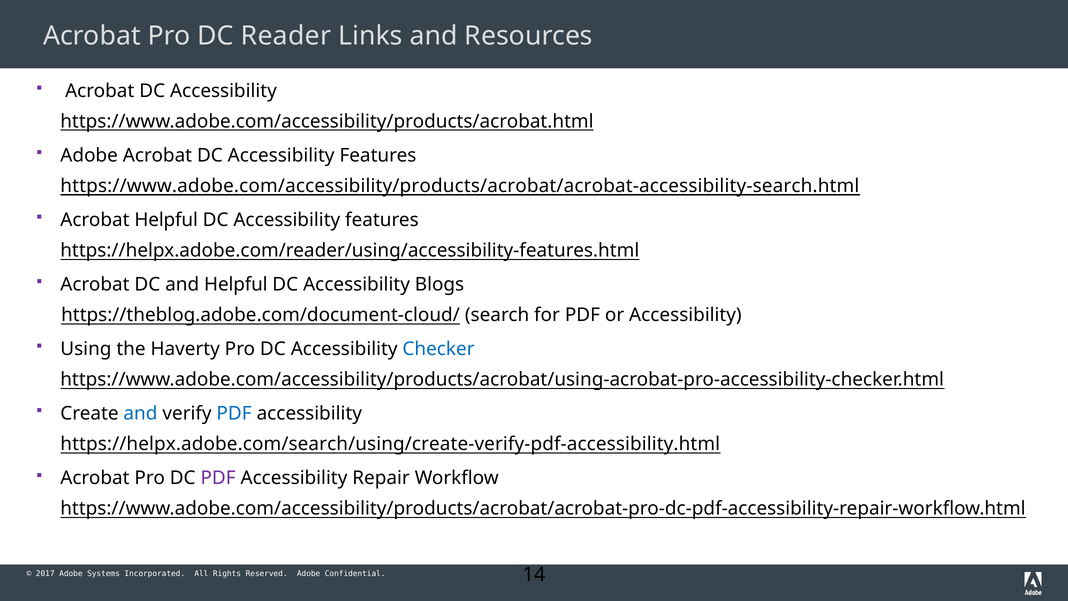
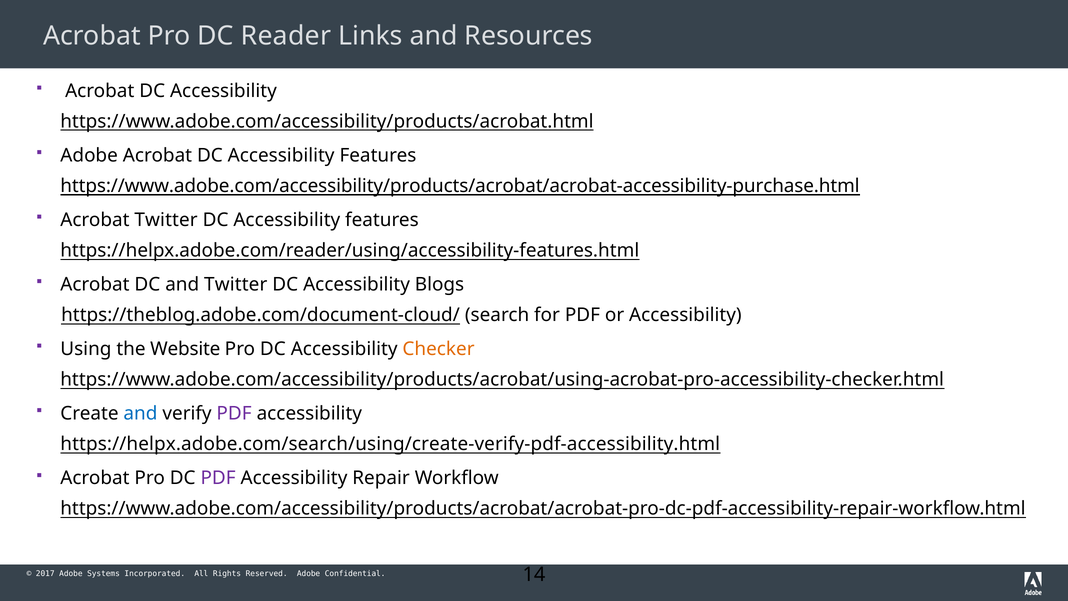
https://www.adobe.com/accessibility/products/acrobat/acrobat-accessibility-search.html: https://www.adobe.com/accessibility/products/acrobat/acrobat-accessibility-search.html -> https://www.adobe.com/accessibility/products/acrobat/acrobat-accessibility-purchase.html
Acrobat Helpful: Helpful -> Twitter
and Helpful: Helpful -> Twitter
Haverty: Haverty -> Website
Checker colour: blue -> orange
PDF at (234, 414) colour: blue -> purple
